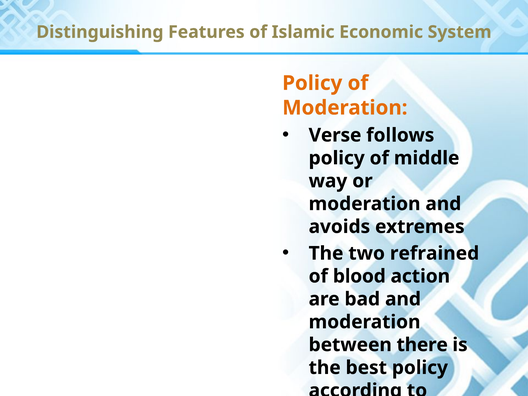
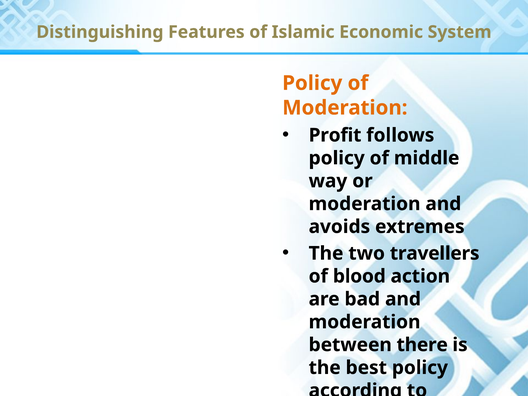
Verse: Verse -> Profit
refrained: refrained -> travellers
